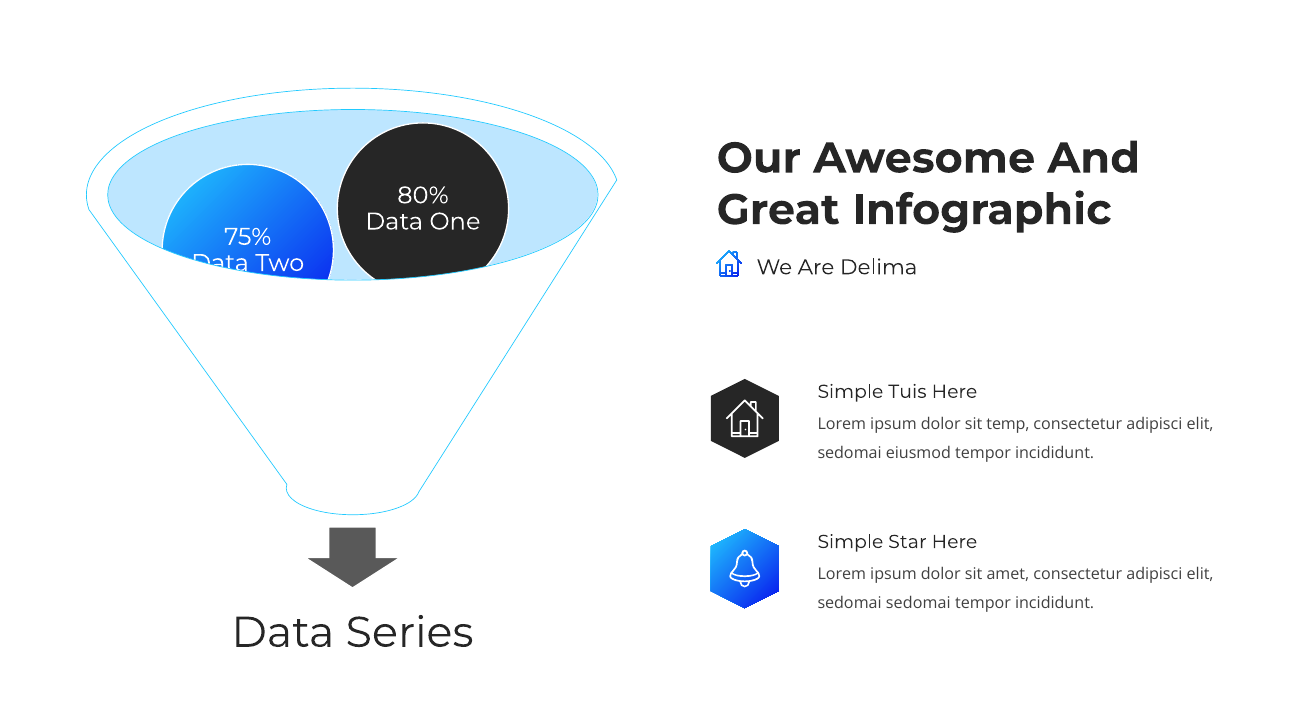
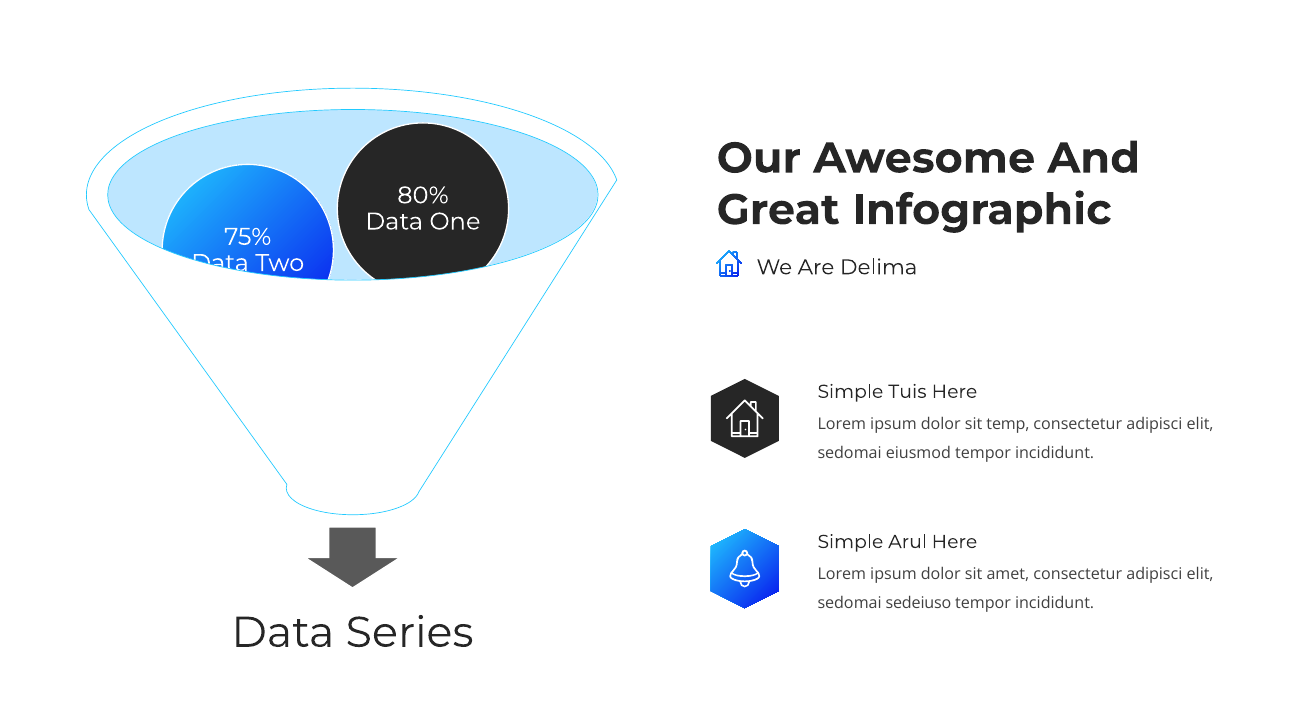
Star: Star -> Arul
sedomai at (918, 603): sedomai -> sedeiuso
